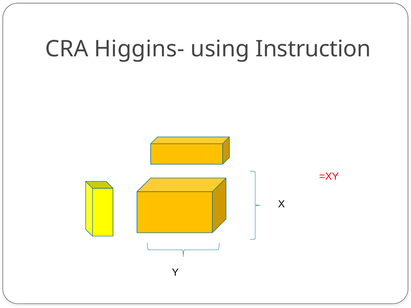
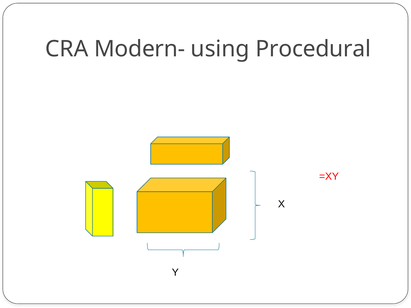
Higgins-: Higgins- -> Modern-
Instruction: Instruction -> Procedural
